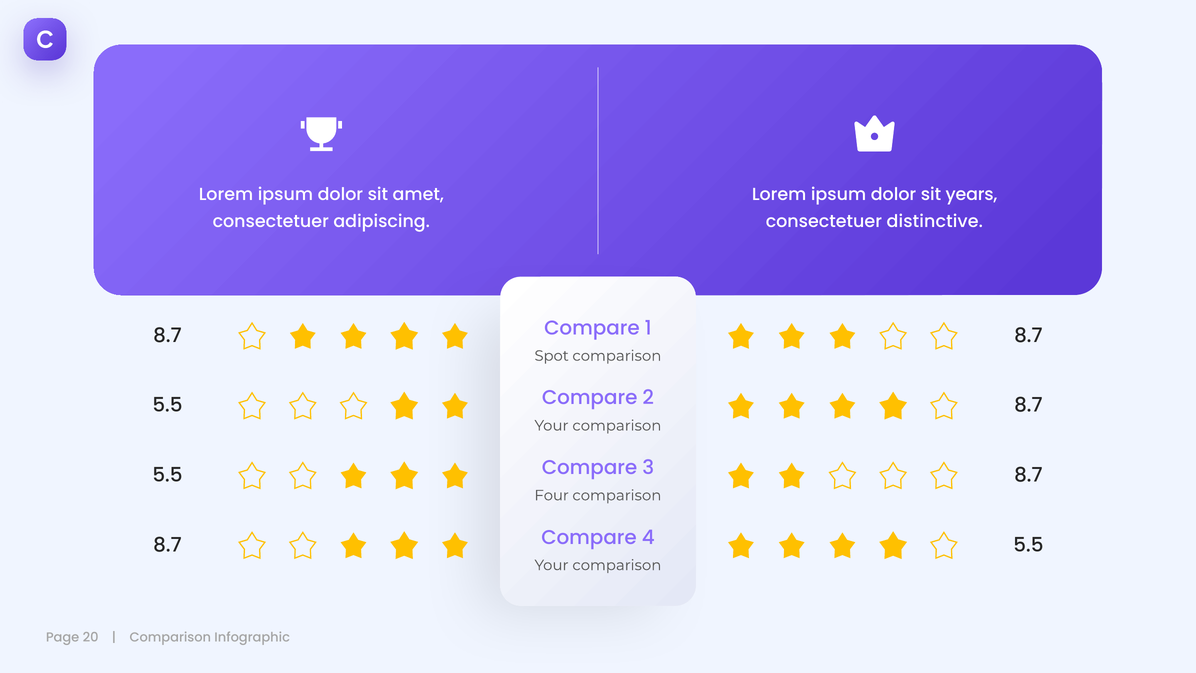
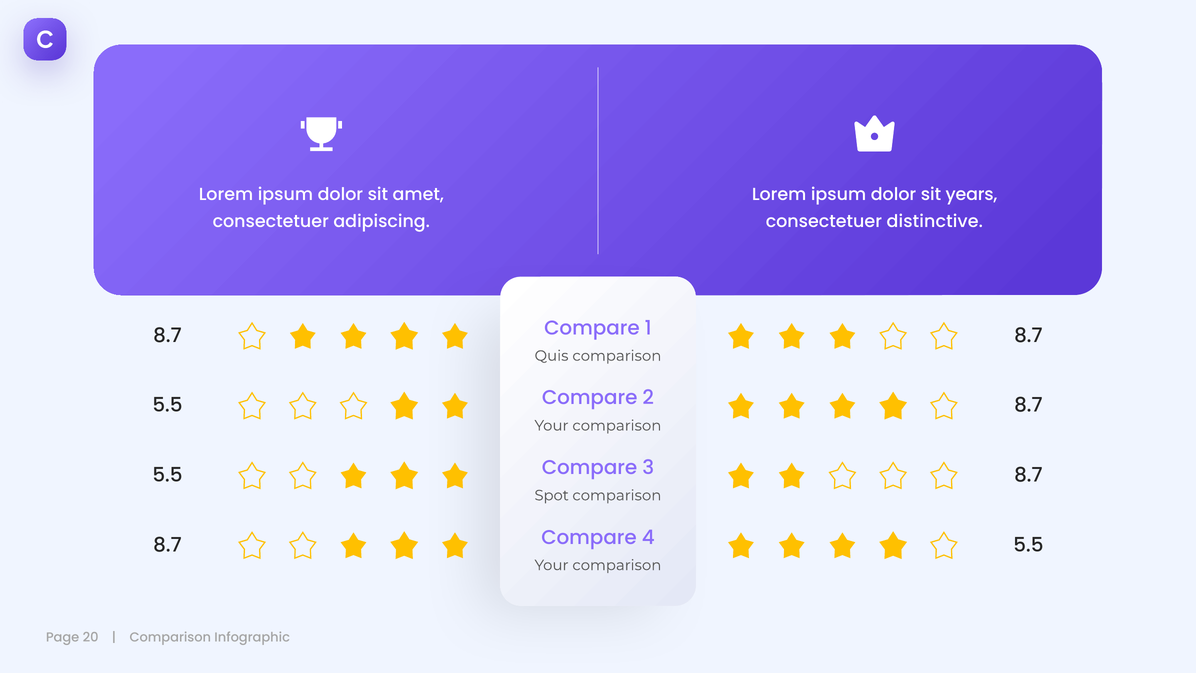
Spot: Spot -> Quis
Four: Four -> Spot
